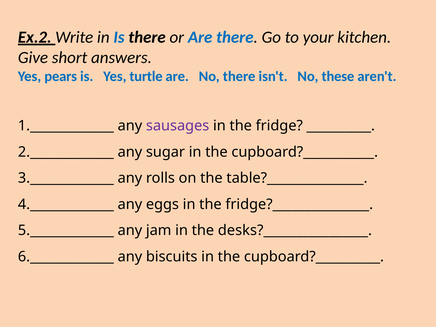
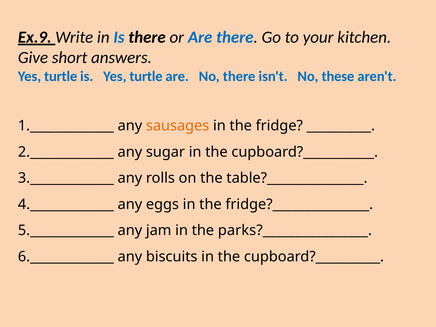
Ex.2: Ex.2 -> Ex.9
pears at (61, 76): pears -> turtle
sausages colour: purple -> orange
desks?________________: desks?________________ -> parks?________________
